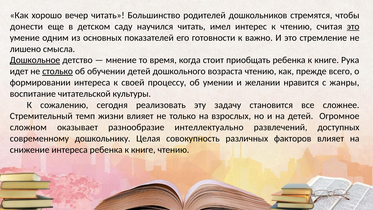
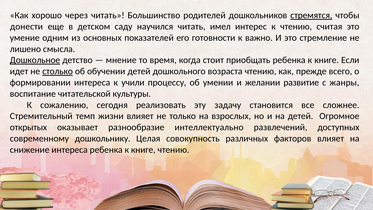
вечер: вечер -> через
стремятся underline: none -> present
это at (353, 27) underline: present -> none
Рука: Рука -> Если
своей: своей -> учили
нравится: нравится -> развитие
сложном: сложном -> открытых
